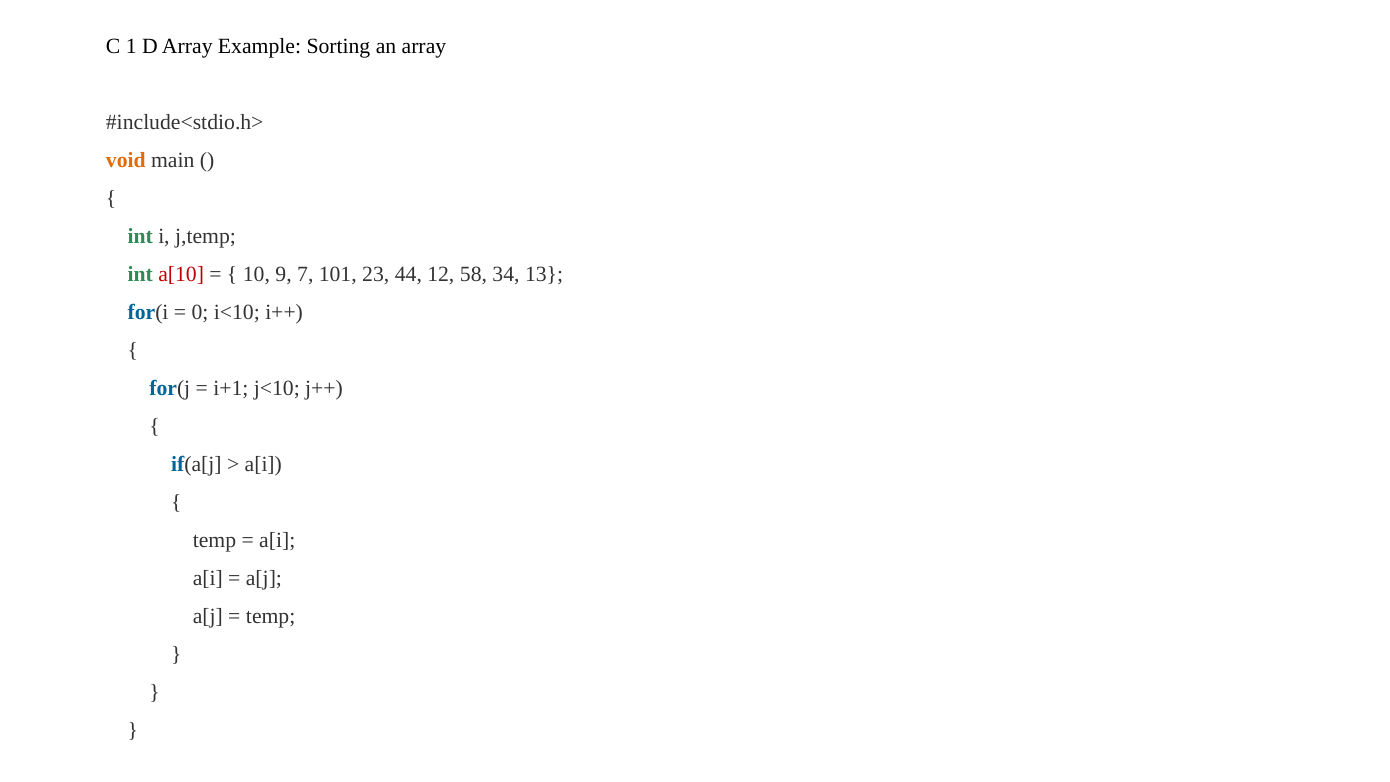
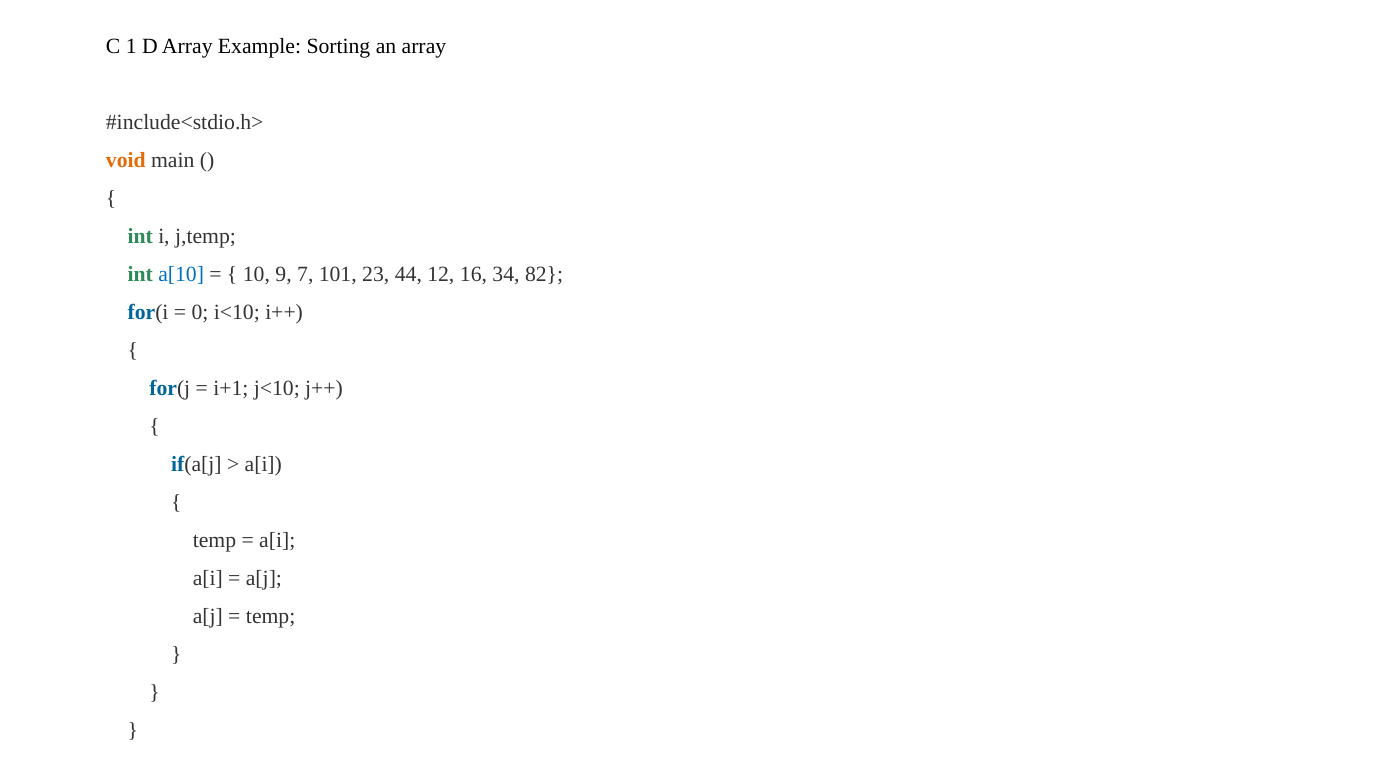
a[10 colour: red -> blue
58: 58 -> 16
13: 13 -> 82
